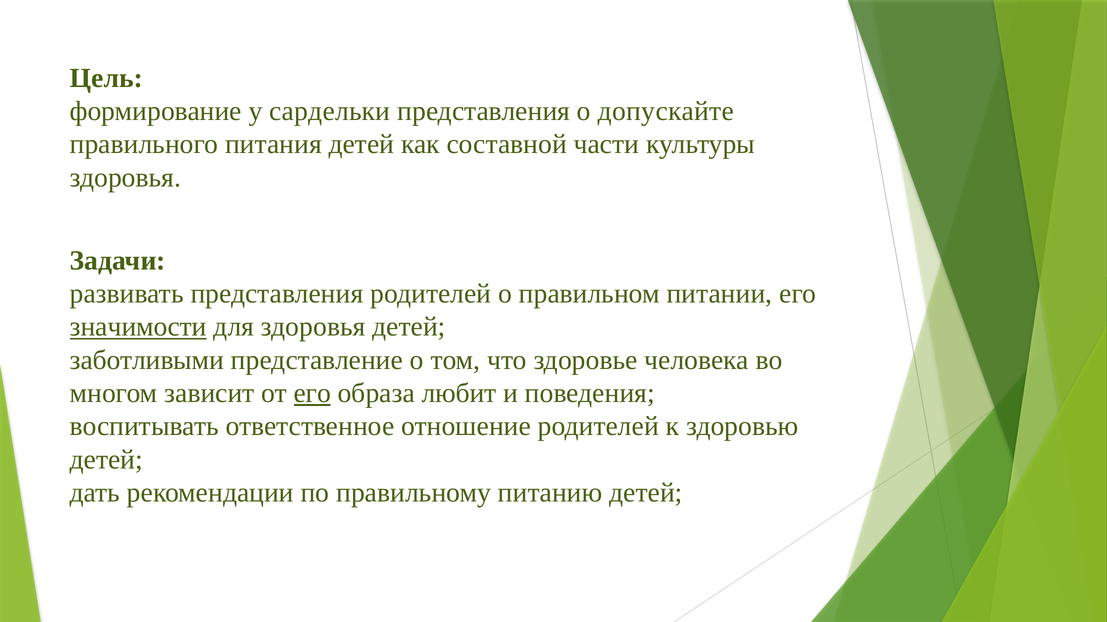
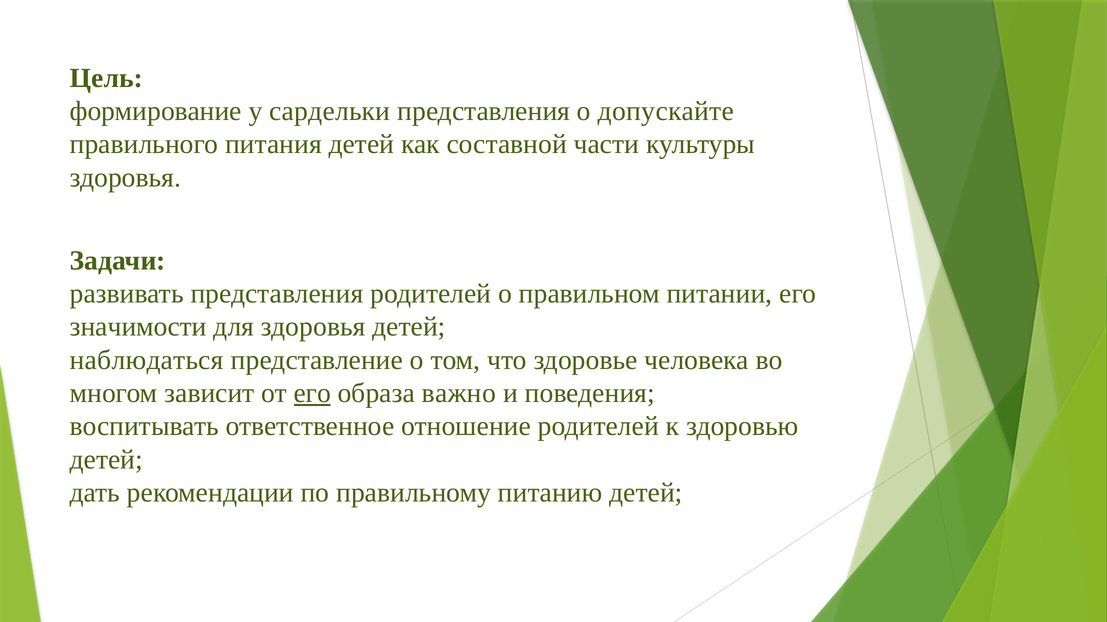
значимости underline: present -> none
заботливыми: заботливыми -> наблюдаться
любит: любит -> важно
